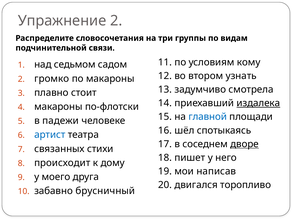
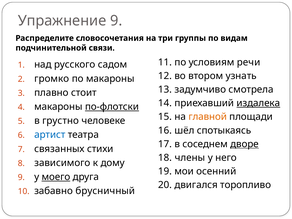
Упражнение 2: 2 -> 9
кому: кому -> речи
седьмом: седьмом -> русского
по-флотски underline: none -> present
главной colour: blue -> orange
падежи: падежи -> грустно
пишет: пишет -> члены
происходит: происходит -> зависимого
написав: написав -> осенний
моего underline: none -> present
